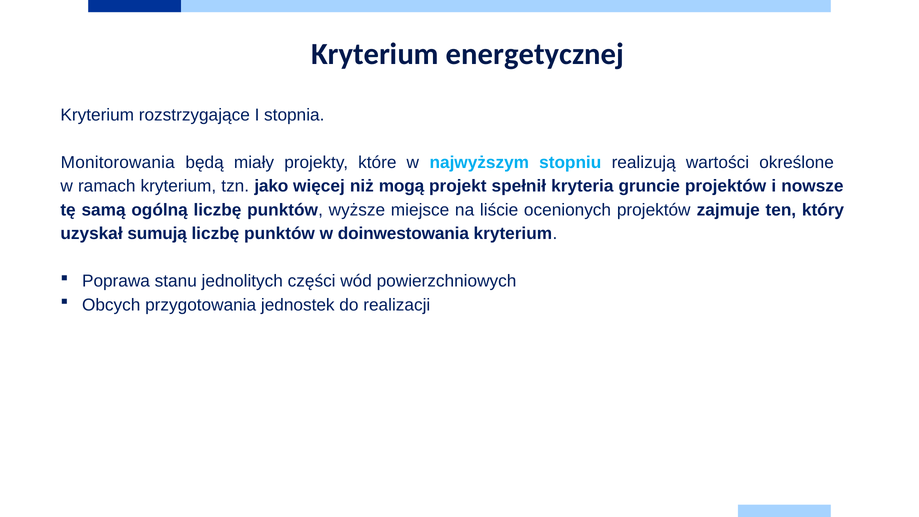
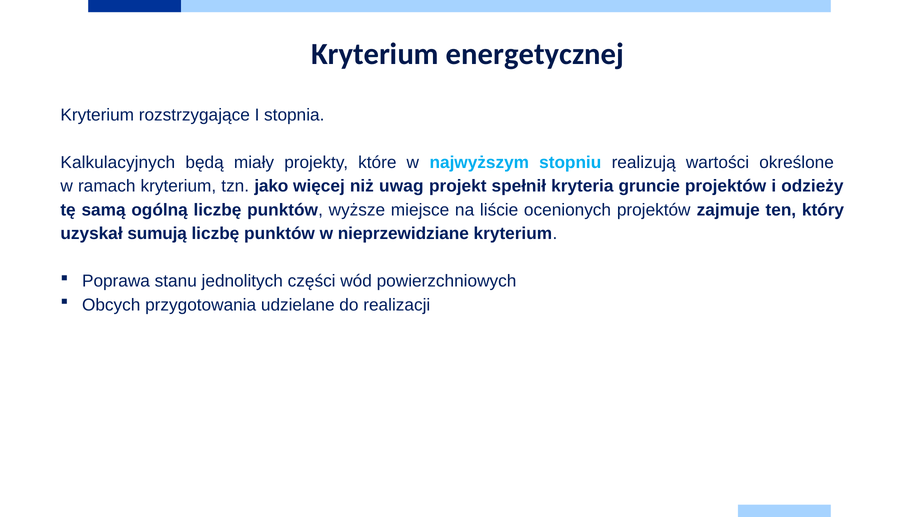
Monitorowania: Monitorowania -> Kalkulacyjnych
mogą: mogą -> uwag
nowsze: nowsze -> odzieży
doinwestowania: doinwestowania -> nieprzewidziane
jednostek: jednostek -> udzielane
